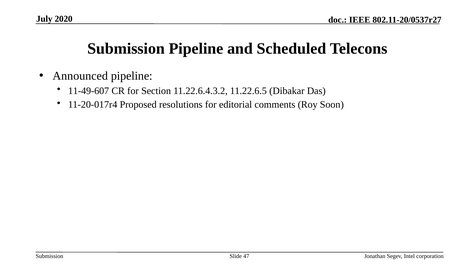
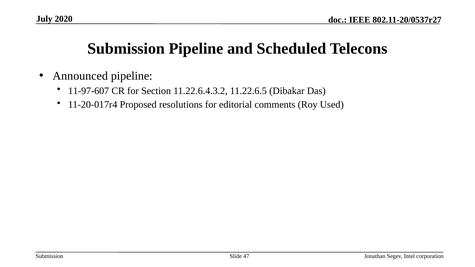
11-49-607: 11-49-607 -> 11-97-607
Soon: Soon -> Used
